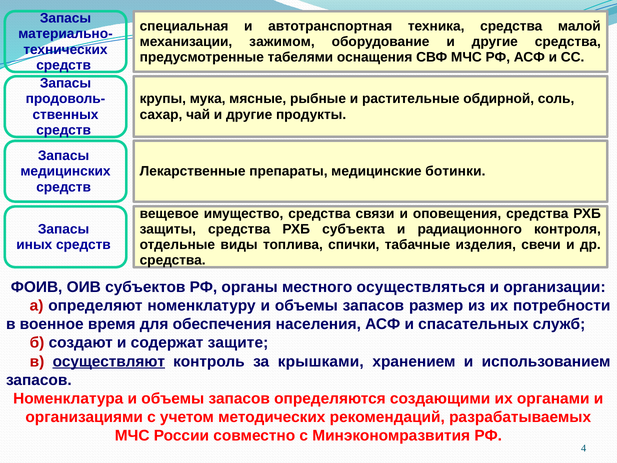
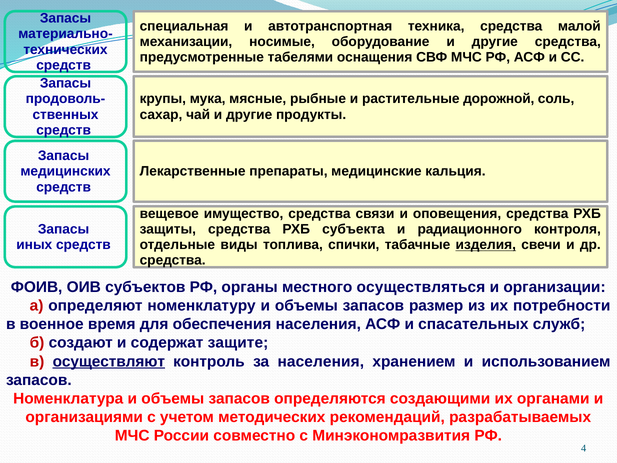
зажимом: зажимом -> носимые
обдирной: обдирной -> дорожной
ботинки: ботинки -> кальция
изделия underline: none -> present
за крышками: крышками -> населения
